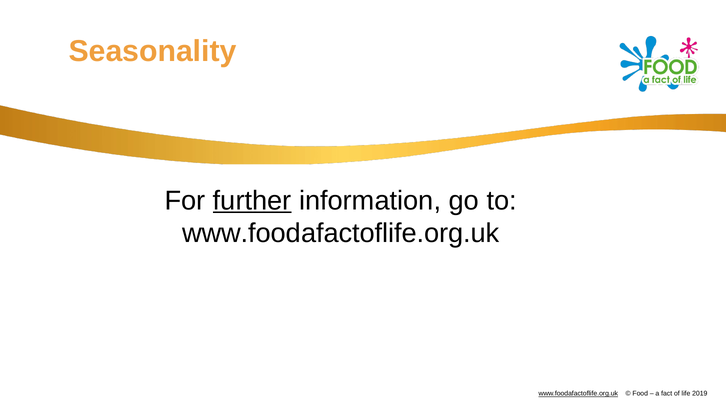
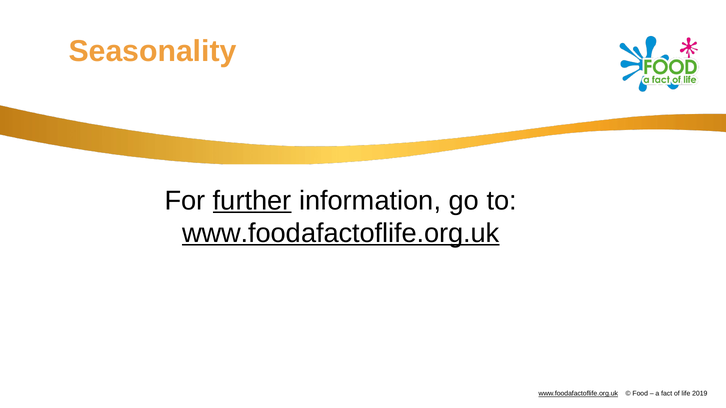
www.foodafactoflife.org.uk at (341, 233) underline: none -> present
